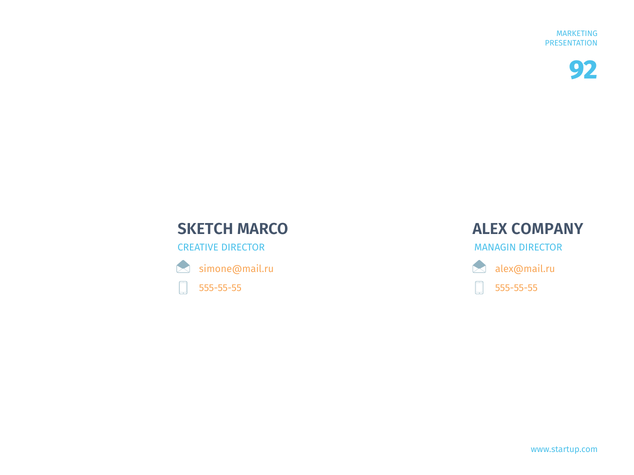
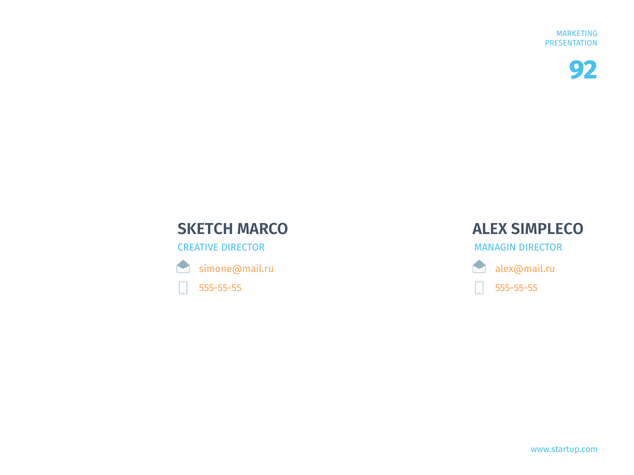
COMPANY: COMPANY -> SIMPLECO
